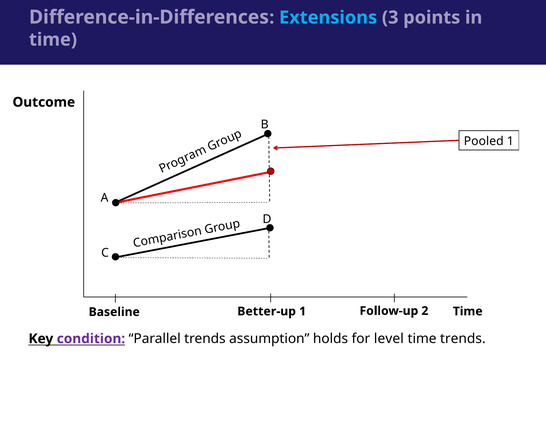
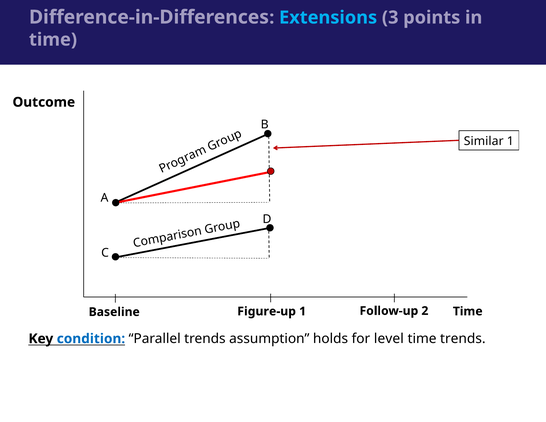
Pooled: Pooled -> Similar
Better-up: Better-up -> Figure-up
condition colour: purple -> blue
